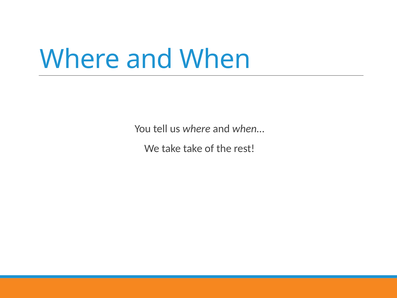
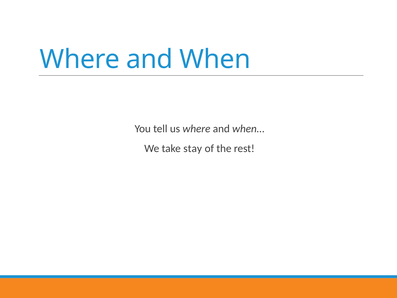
take take: take -> stay
